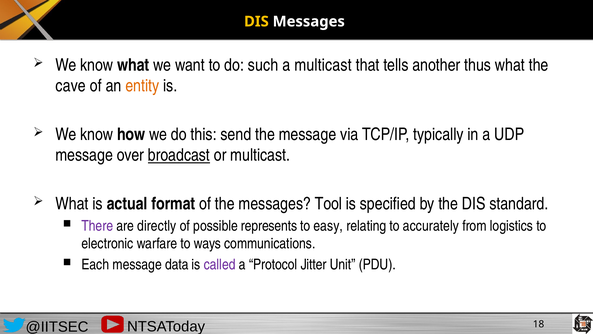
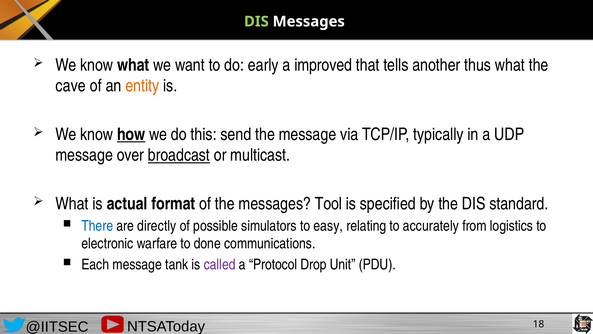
DIS at (256, 21) colour: yellow -> light green
such: such -> early
a multicast: multicast -> improved
how underline: none -> present
There colour: purple -> blue
represents: represents -> simulators
ways: ways -> done
data: data -> tank
Jitter: Jitter -> Drop
